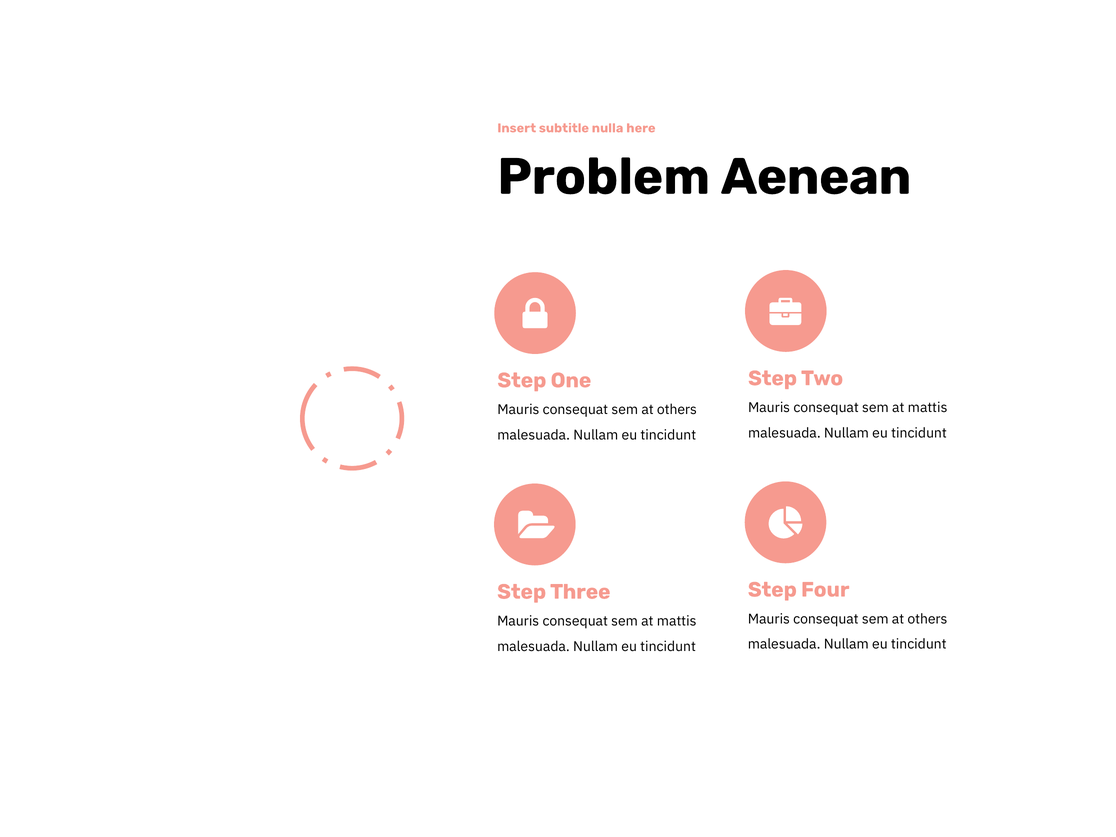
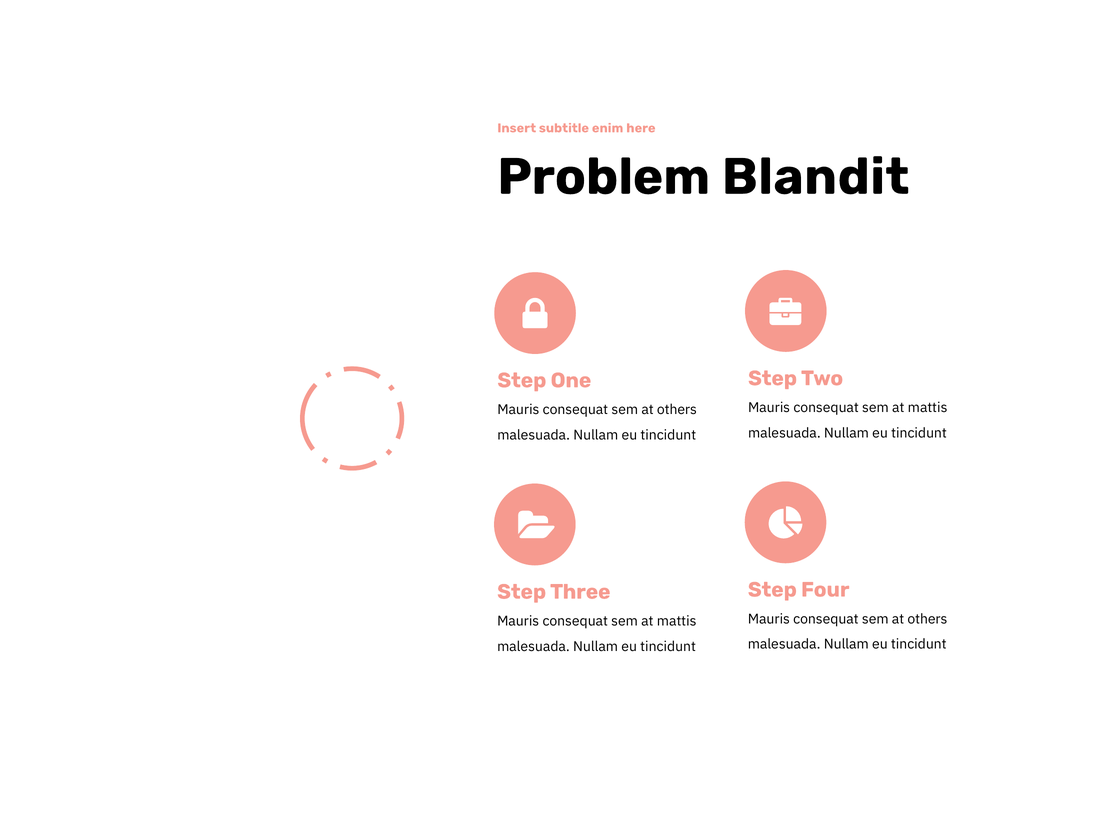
nulla: nulla -> enim
Aenean: Aenean -> Blandit
